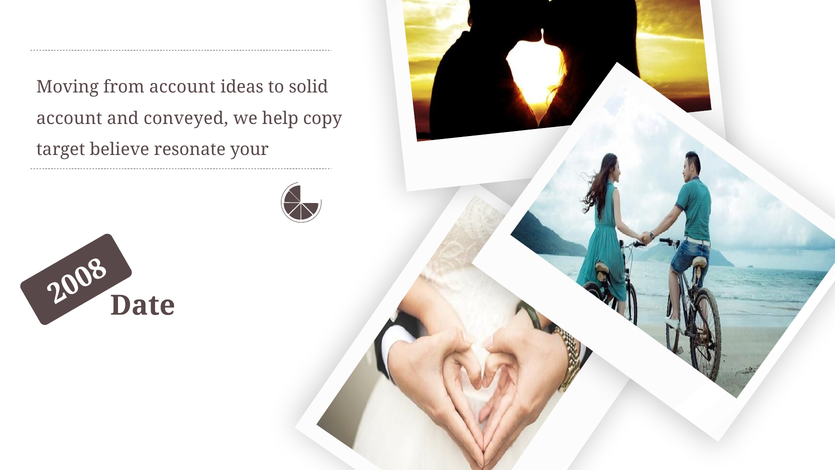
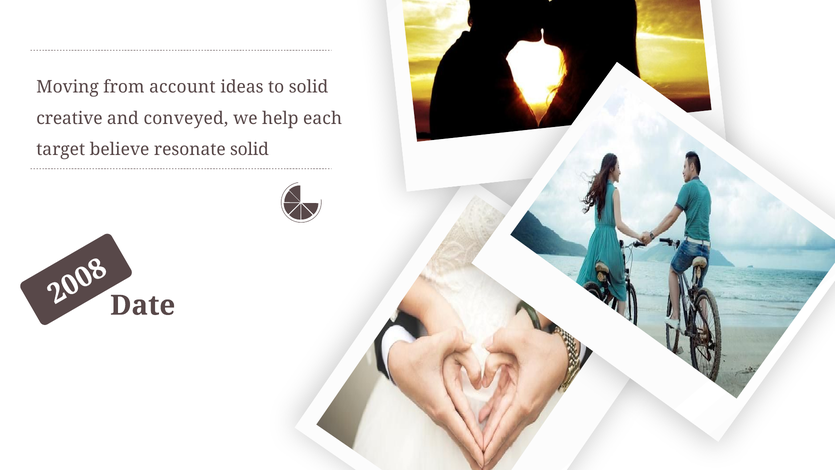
account at (69, 118): account -> creative
copy: copy -> each
resonate your: your -> solid
